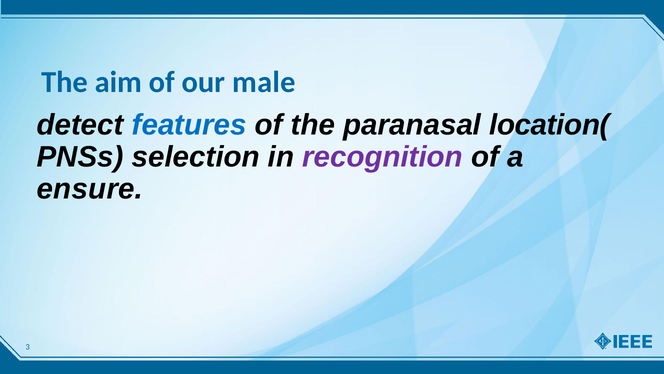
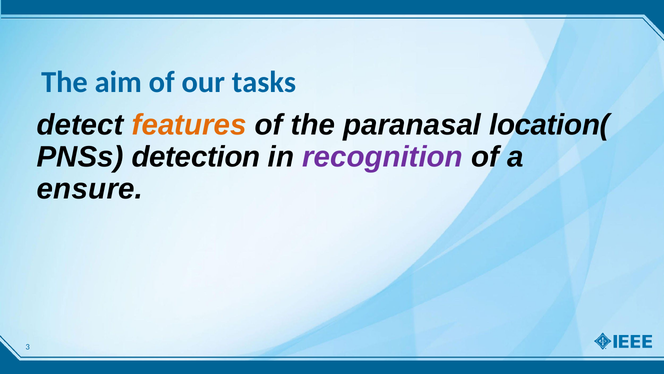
male: male -> tasks
features colour: blue -> orange
selection: selection -> detection
